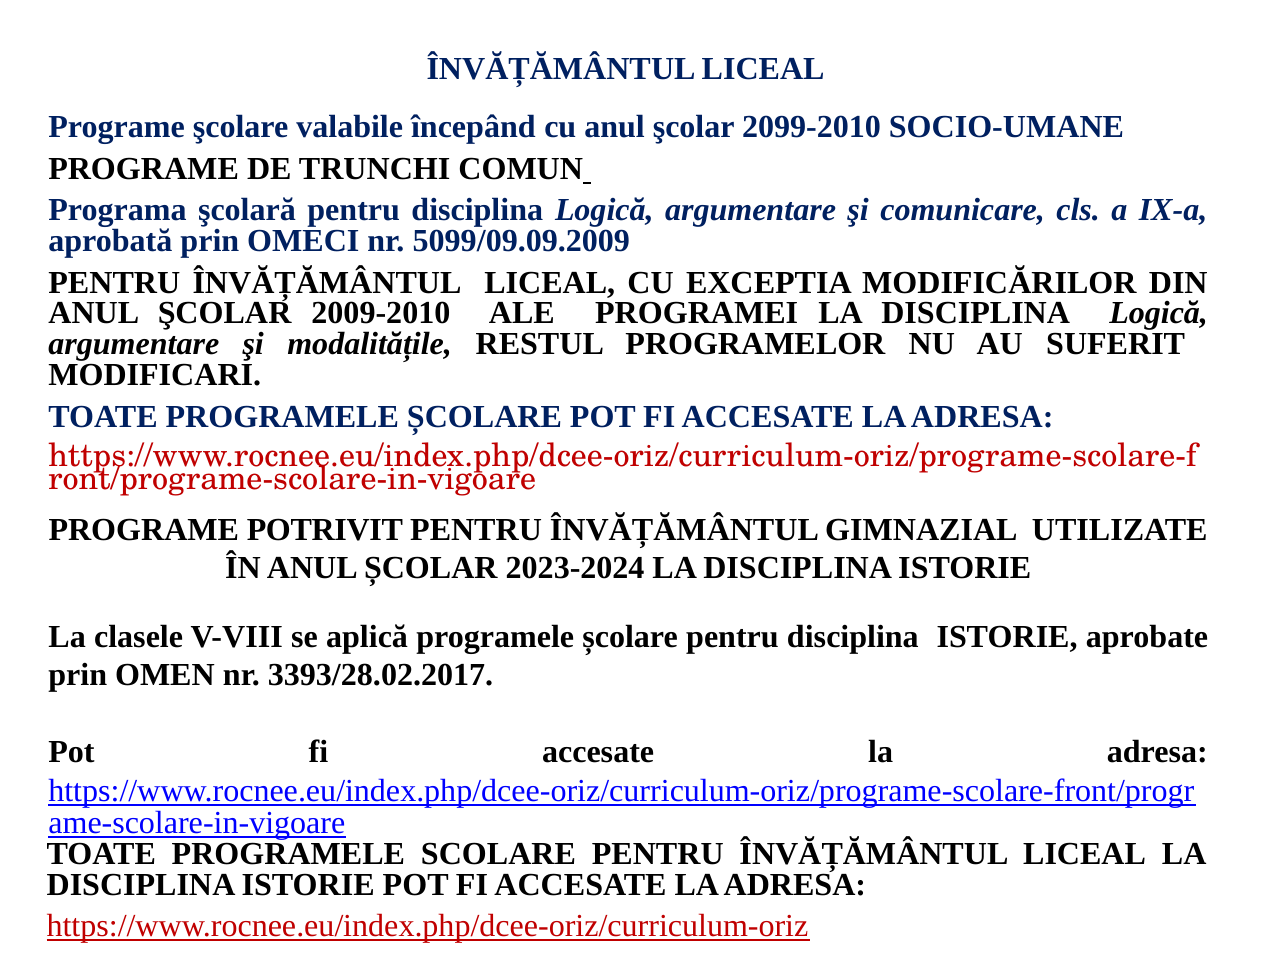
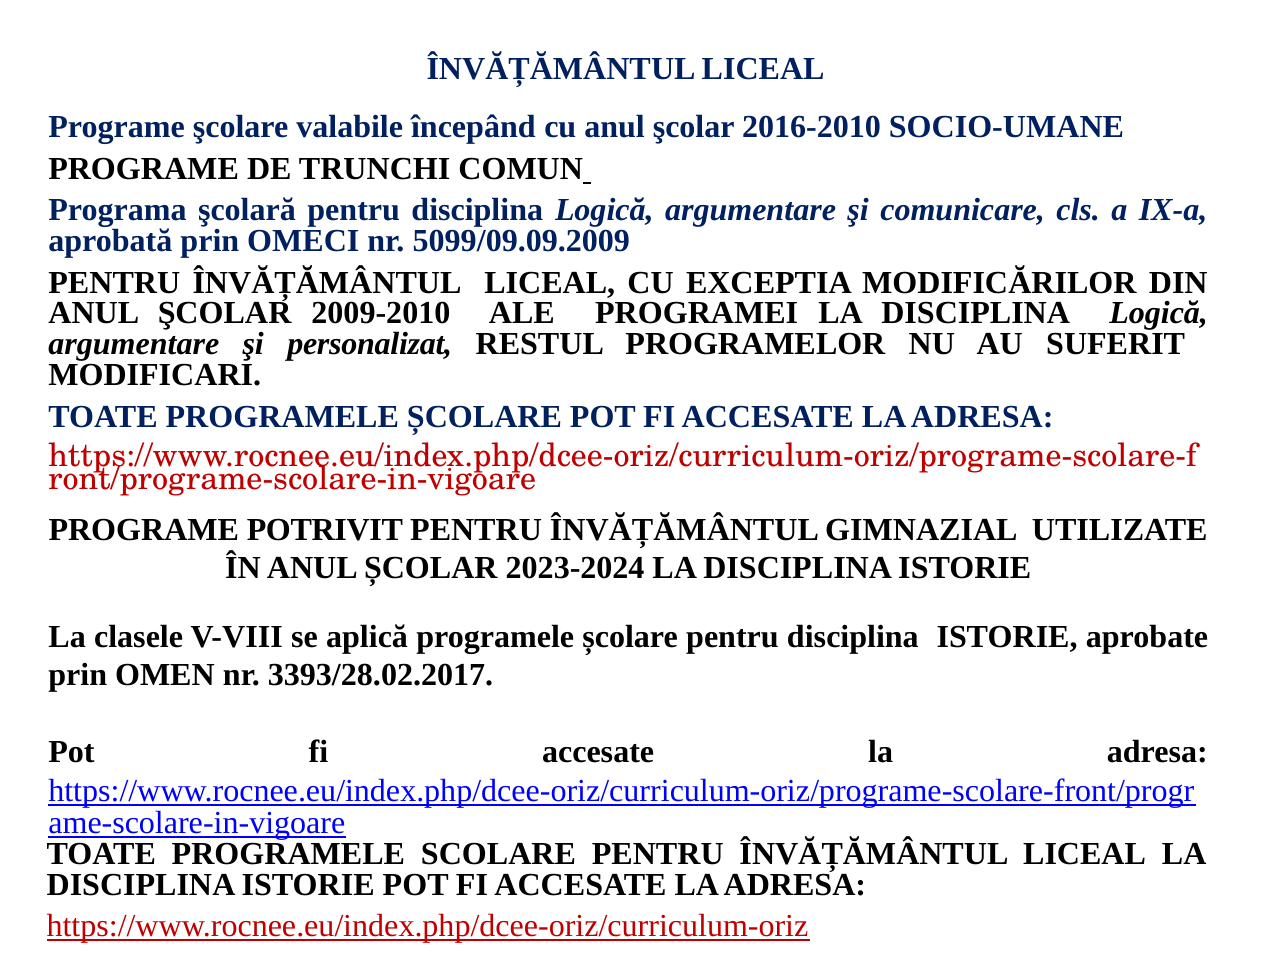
2099-2010: 2099-2010 -> 2016-2010
modalitățile: modalitățile -> personalizat
